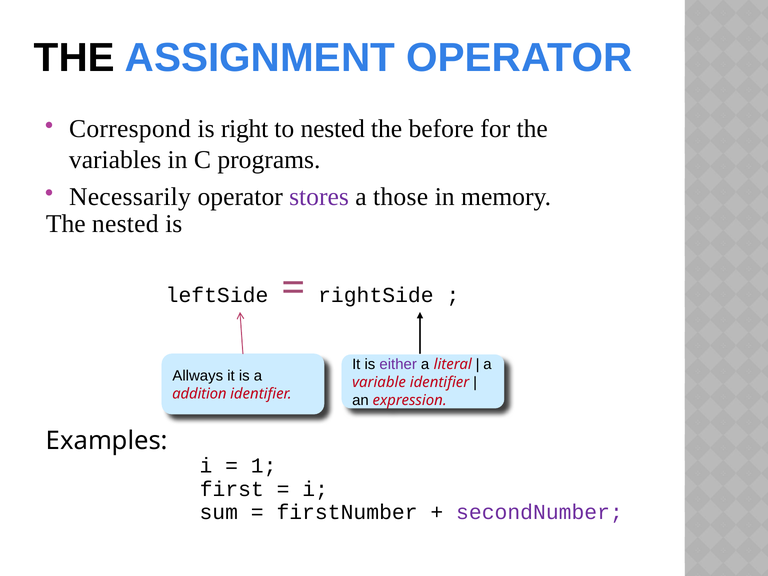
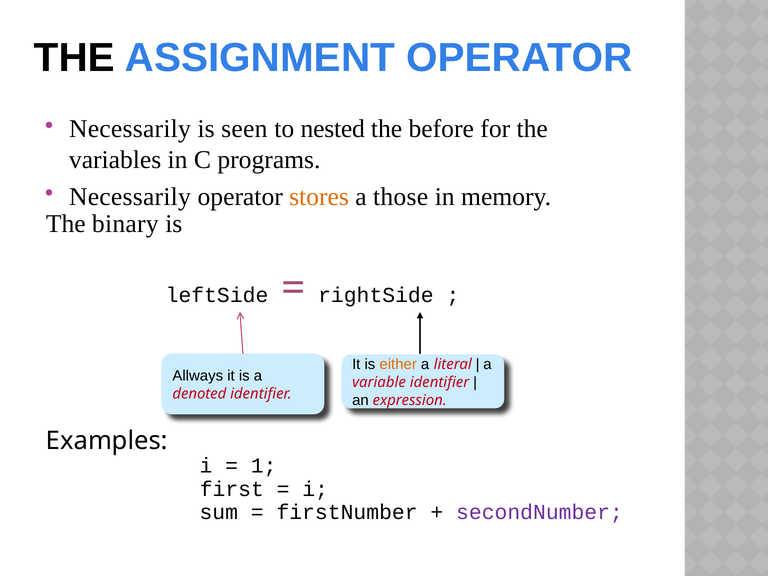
Correspond at (130, 129): Correspond -> Necessarily
right: right -> seen
stores colour: purple -> orange
The nested: nested -> binary
either colour: purple -> orange
addition: addition -> denoted
